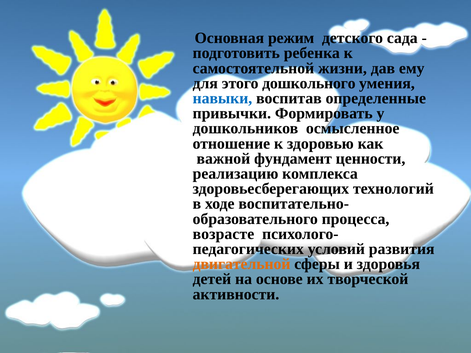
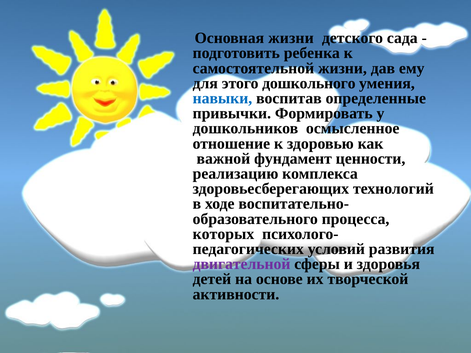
Основная режим: режим -> жизни
возрасте: возрасте -> которых
двигательной colour: orange -> purple
